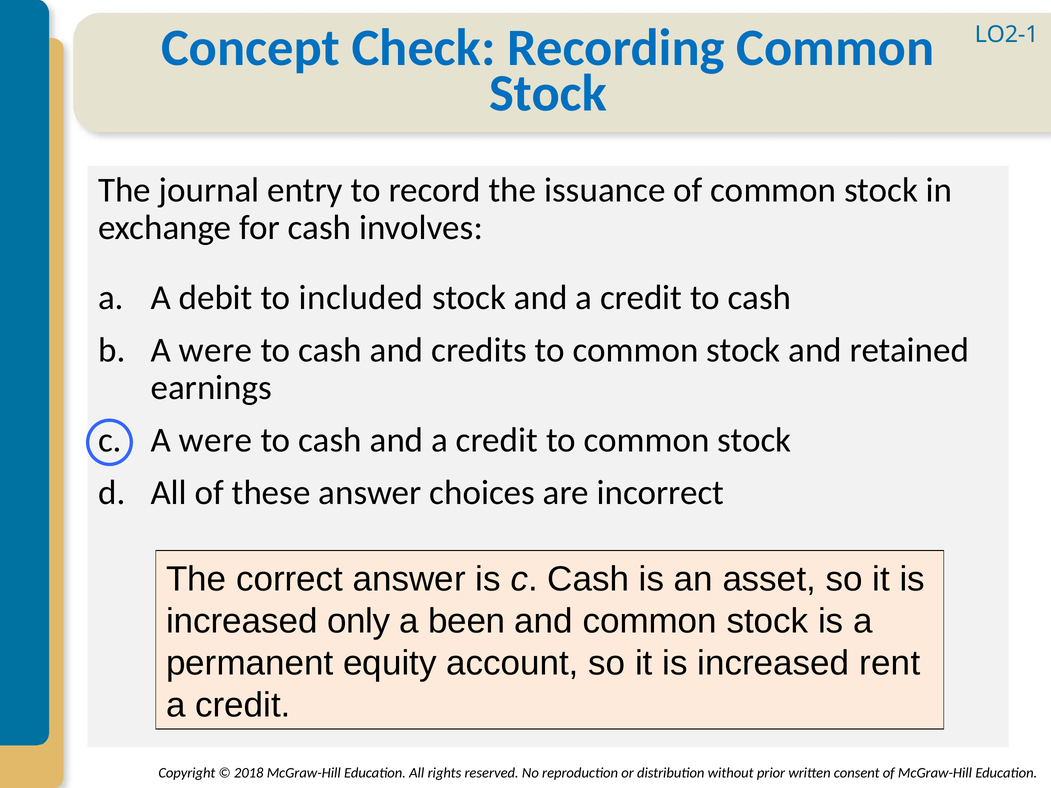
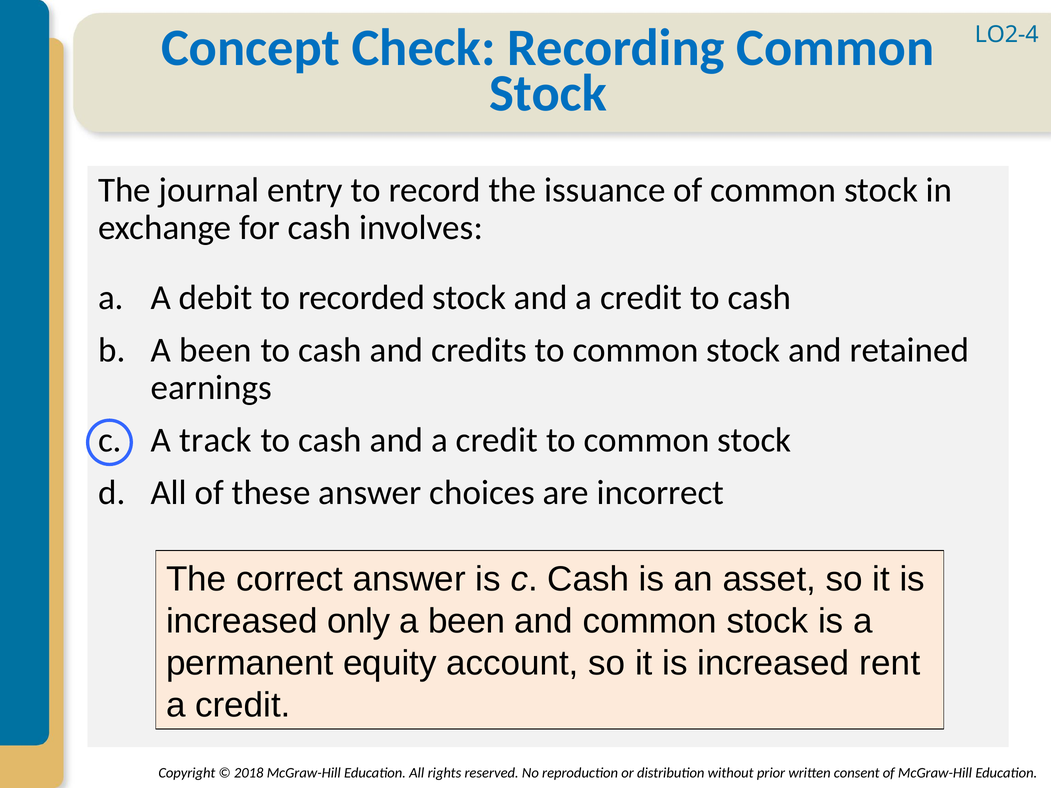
LO2-1: LO2-1 -> LO2-4
included: included -> recorded
were at (215, 350): were -> been
c A were: were -> track
